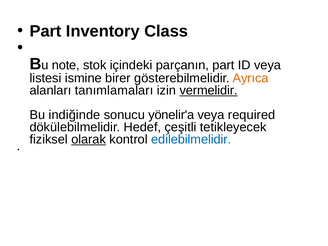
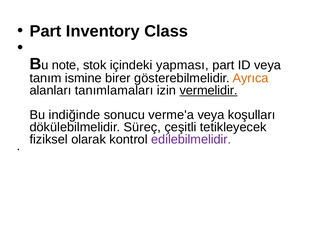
parçanın: parçanın -> yapması
listesi: listesi -> tanım
yönelir'a: yönelir'a -> verme'a
required: required -> koşulları
Hedef: Hedef -> Süreç
olarak underline: present -> none
edilebilmelidir colour: blue -> purple
